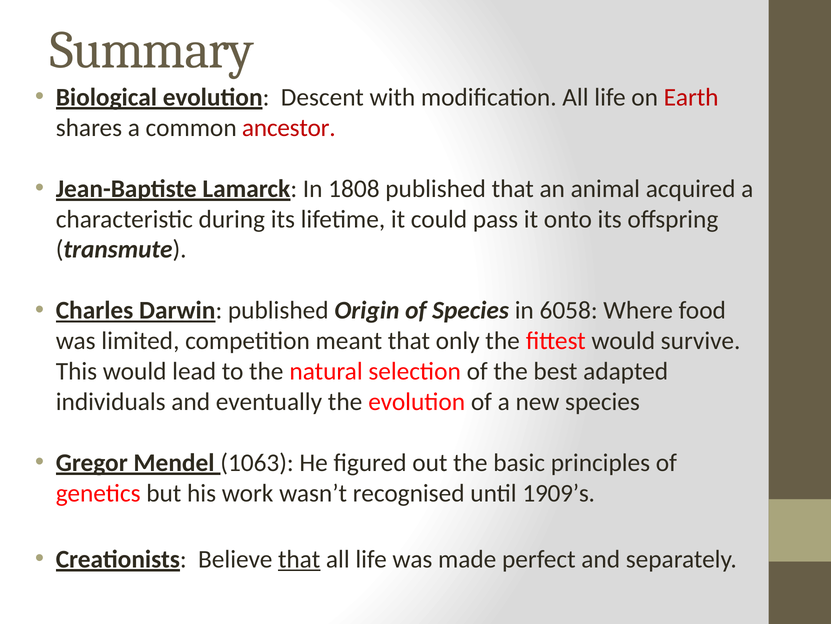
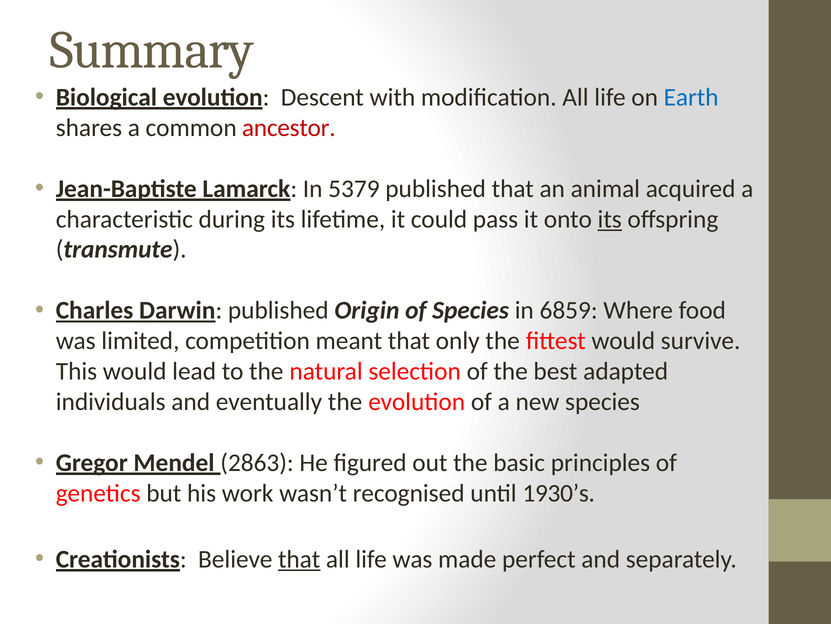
Earth colour: red -> blue
1808: 1808 -> 5379
its at (610, 219) underline: none -> present
6058: 6058 -> 6859
1063: 1063 -> 2863
1909’s: 1909’s -> 1930’s
